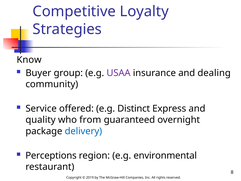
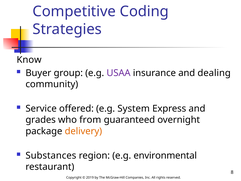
Loyalty: Loyalty -> Coding
Distinct: Distinct -> System
quality: quality -> grades
delivery colour: blue -> orange
Perceptions: Perceptions -> Substances
